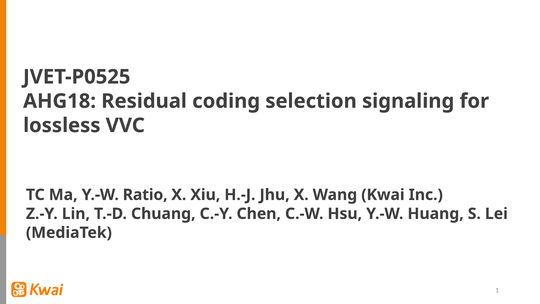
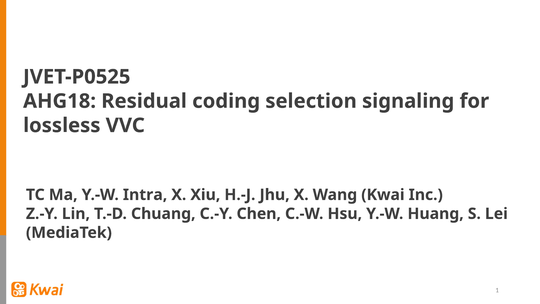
Ratio: Ratio -> Intra
